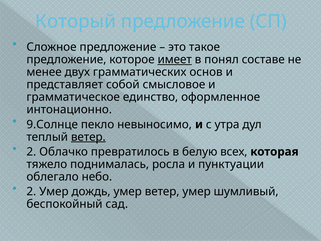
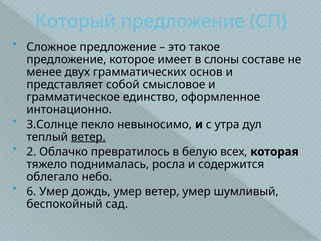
имеет underline: present -> none
понял: понял -> слоны
9.Солнце: 9.Солнце -> 3.Солнце
пунктуации: пунктуации -> содержится
2 at (31, 191): 2 -> 6
